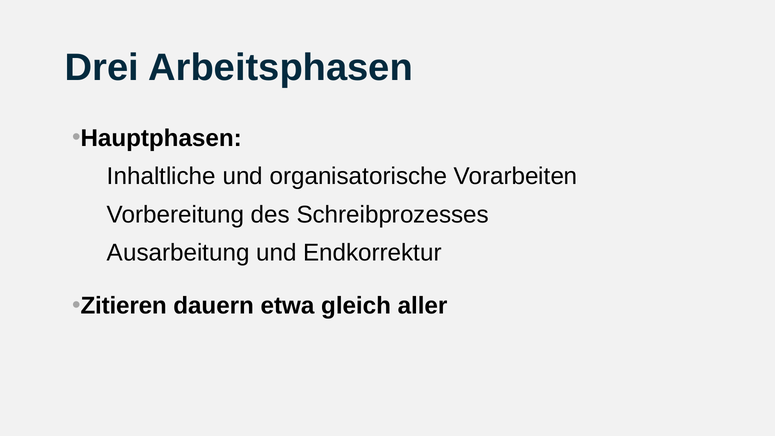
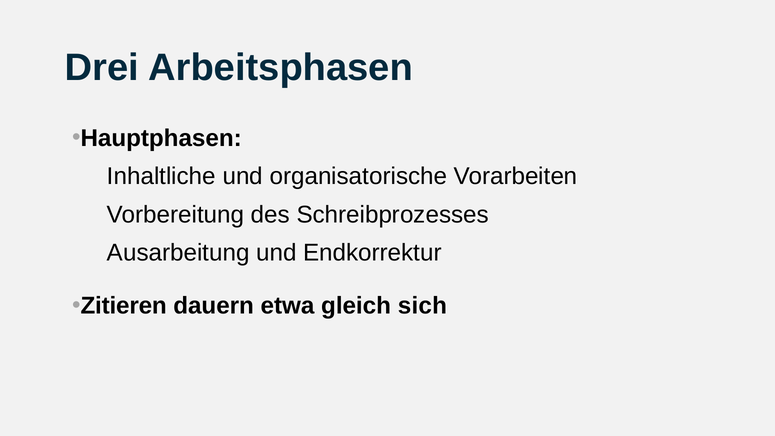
aller: aller -> sich
